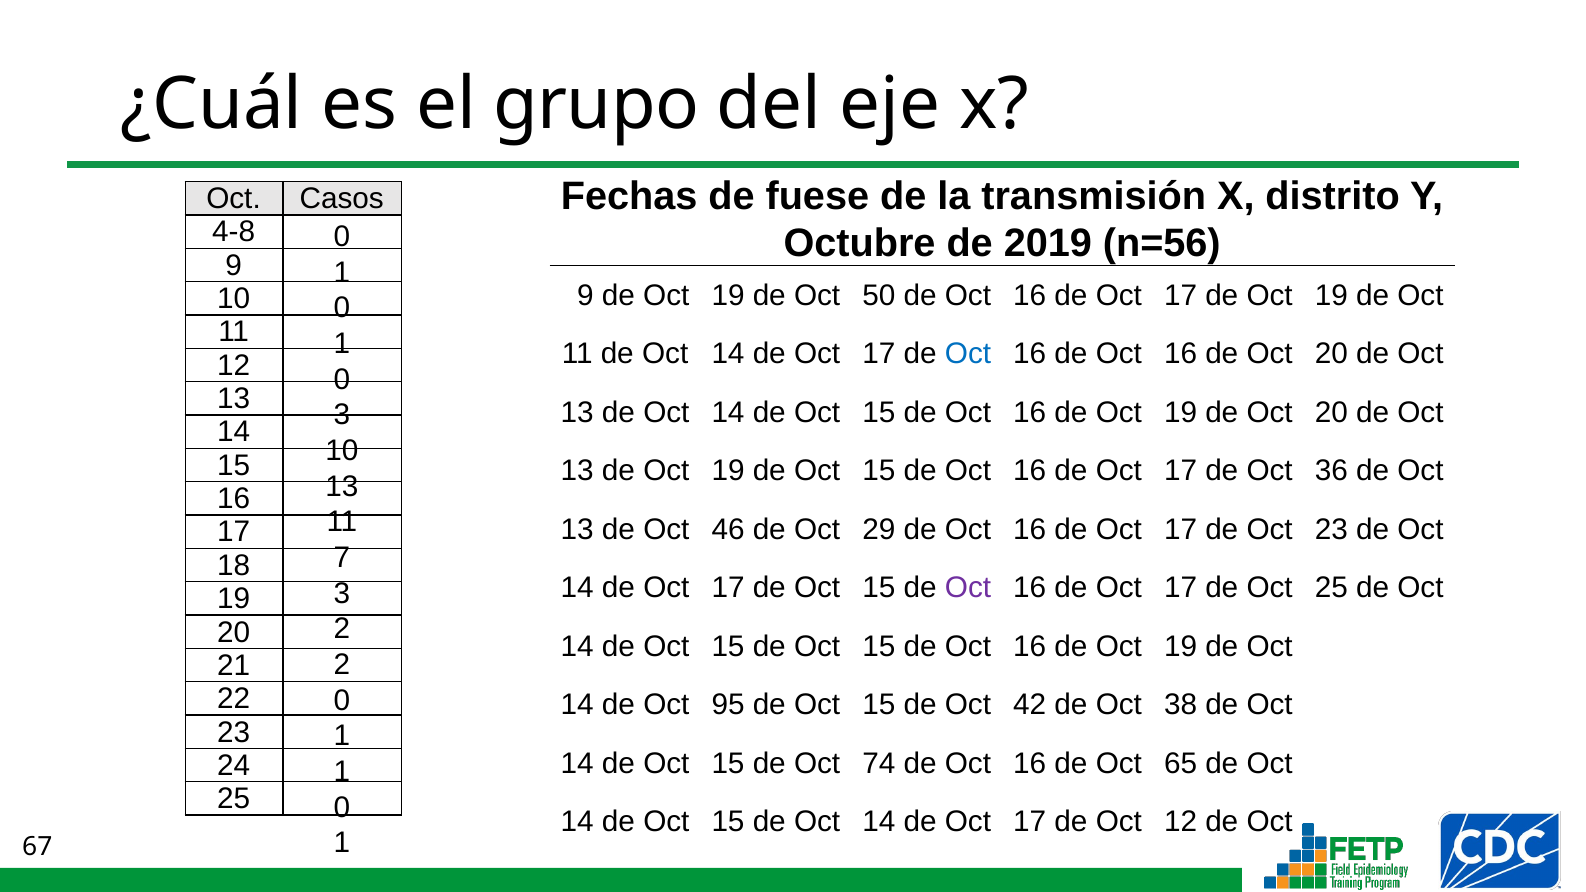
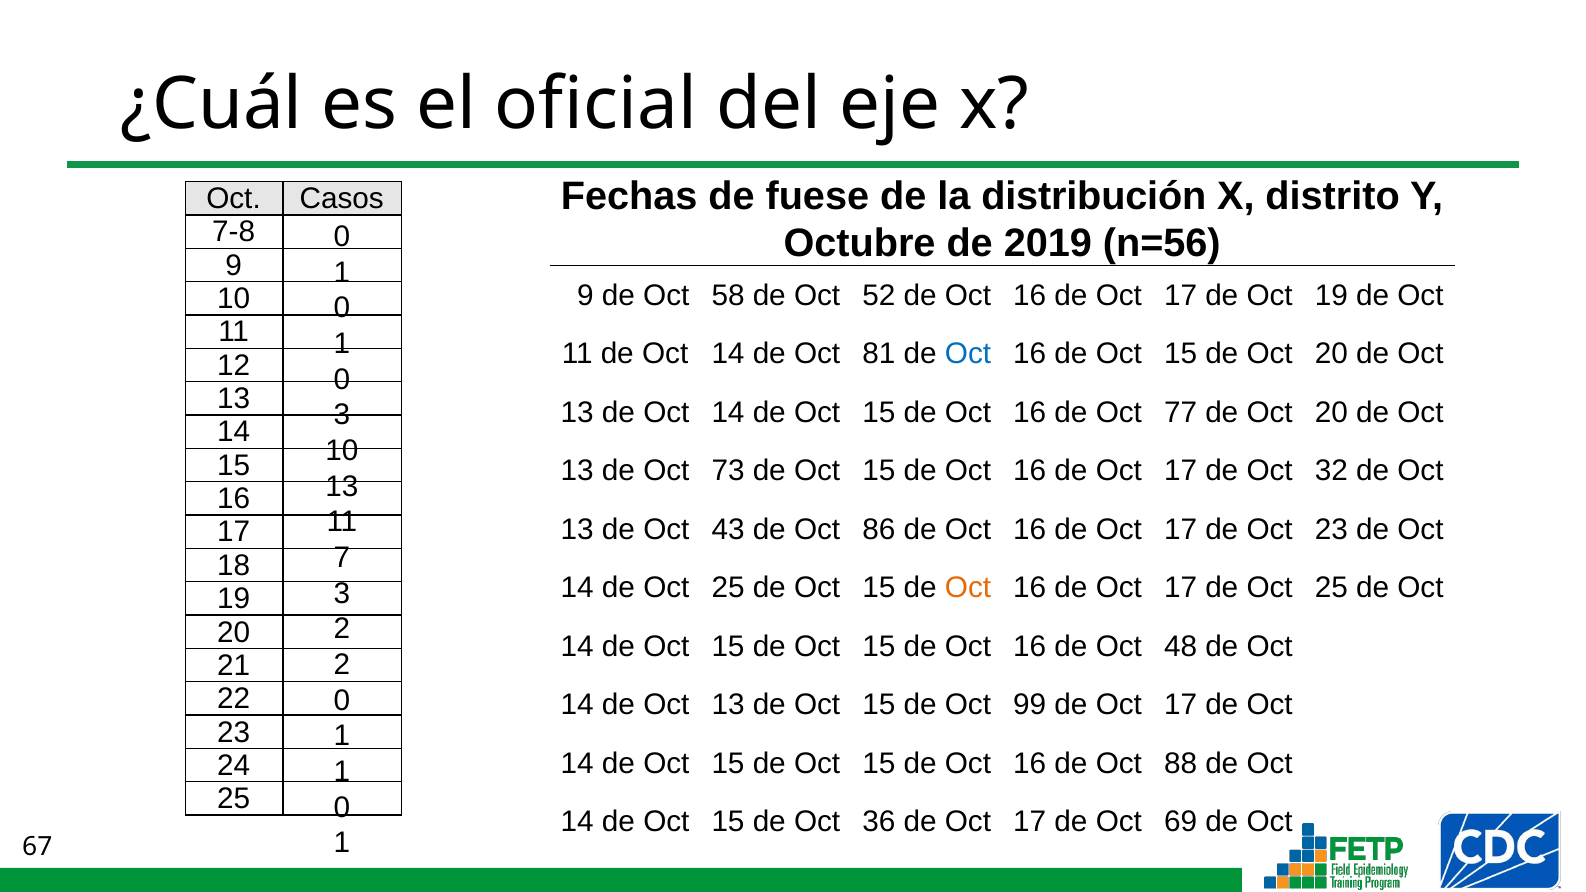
grupo: grupo -> oficial
transmisión: transmisión -> distribución
4-8: 4-8 -> 7-8
9 de Oct 19: 19 -> 58
50: 50 -> 52
17 at (879, 354): 17 -> 81
16 de Oct 16: 16 -> 15
19 at (1181, 413): 19 -> 77
13 de Oct 19: 19 -> 73
36: 36 -> 32
46: 46 -> 43
29: 29 -> 86
17 at (728, 588): 17 -> 25
Oct at (968, 588) colour: purple -> orange
19 at (1181, 646): 19 -> 48
14 de Oct 95: 95 -> 13
42: 42 -> 99
38 at (1181, 705): 38 -> 17
74 at (879, 763): 74 -> 15
65: 65 -> 88
15 de Oct 14: 14 -> 36
Oct 12: 12 -> 69
